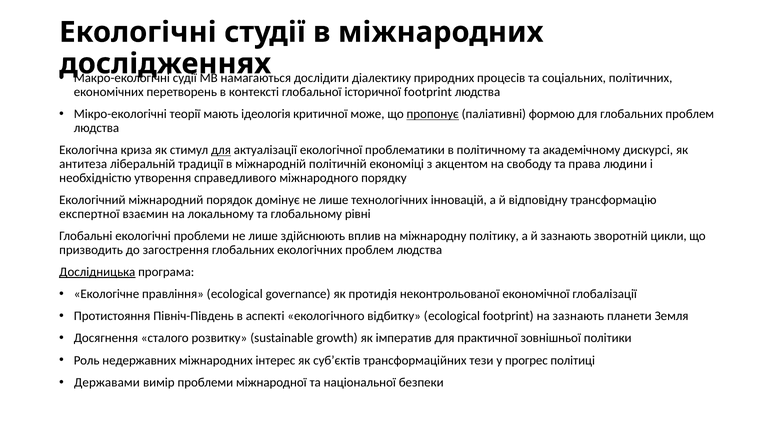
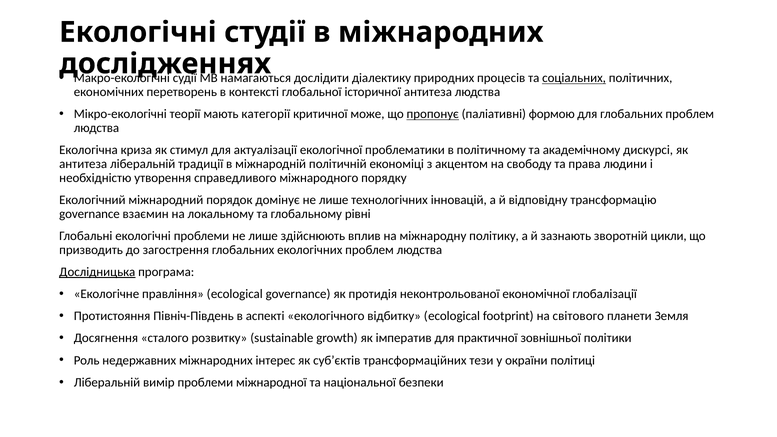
соціальних underline: none -> present
історичної footprint: footprint -> антитеза
ідеологія: ідеологія -> категорії
для at (221, 150) underline: present -> none
експертної at (89, 214): експертної -> governance
на зазнають: зазнають -> світового
прогрес: прогрес -> окраїни
Державами at (107, 382): Державами -> Ліберальній
